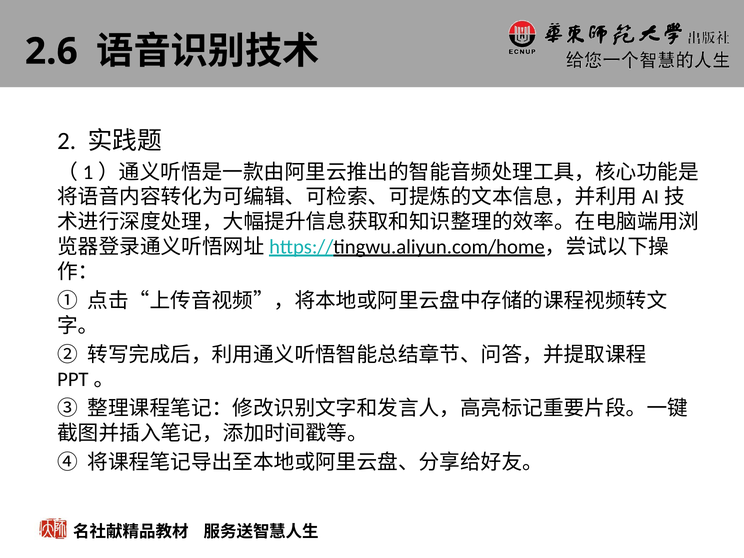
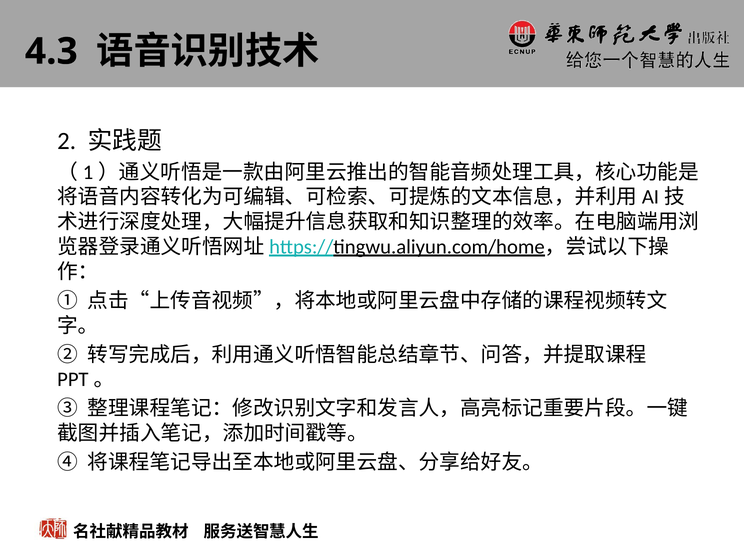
2.6: 2.6 -> 4.3
